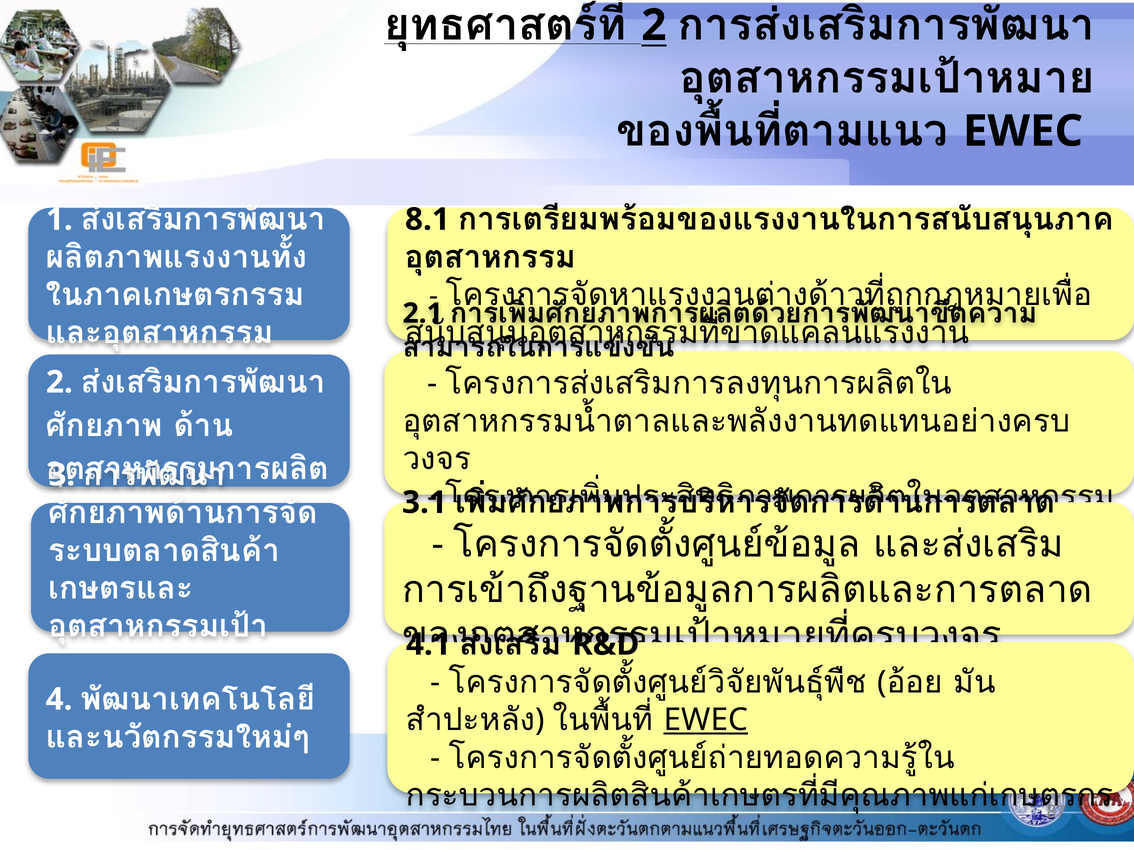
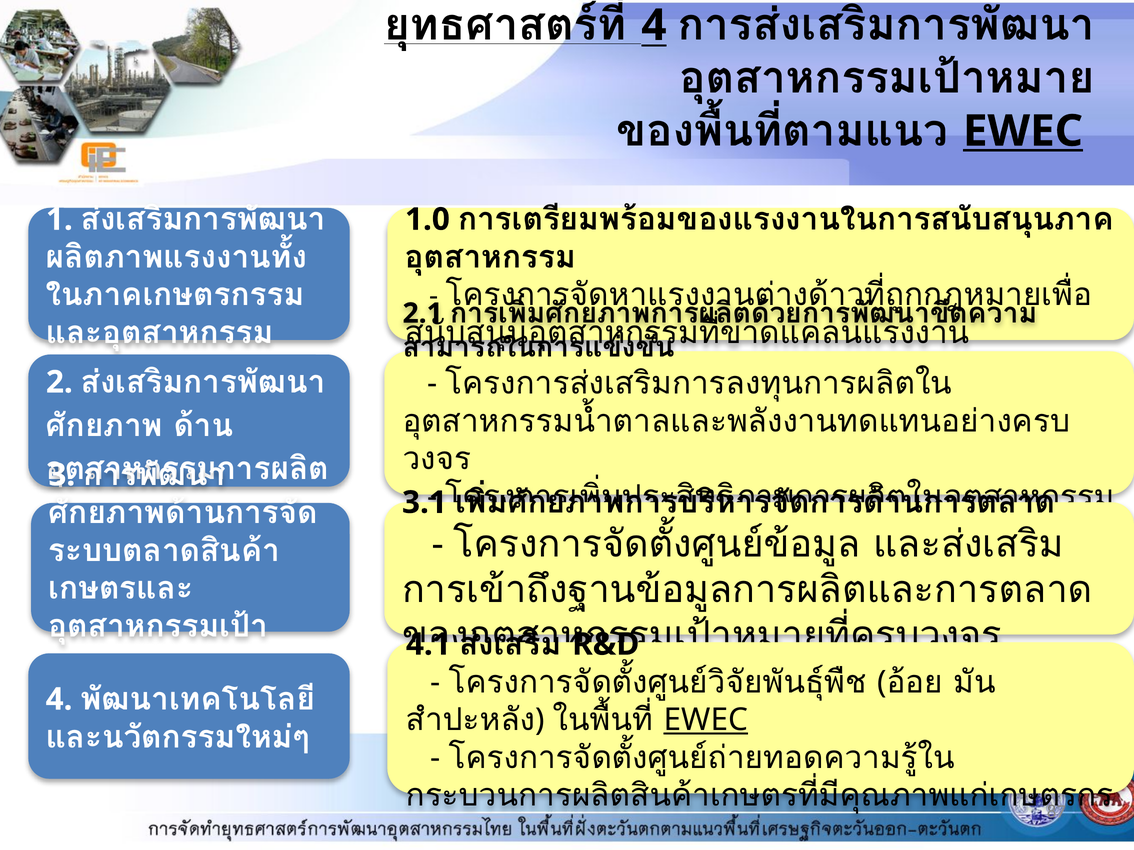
2 at (654, 25): 2 -> 4
EWEC at (1023, 131) underline: none -> present
8.1: 8.1 -> 1.0
